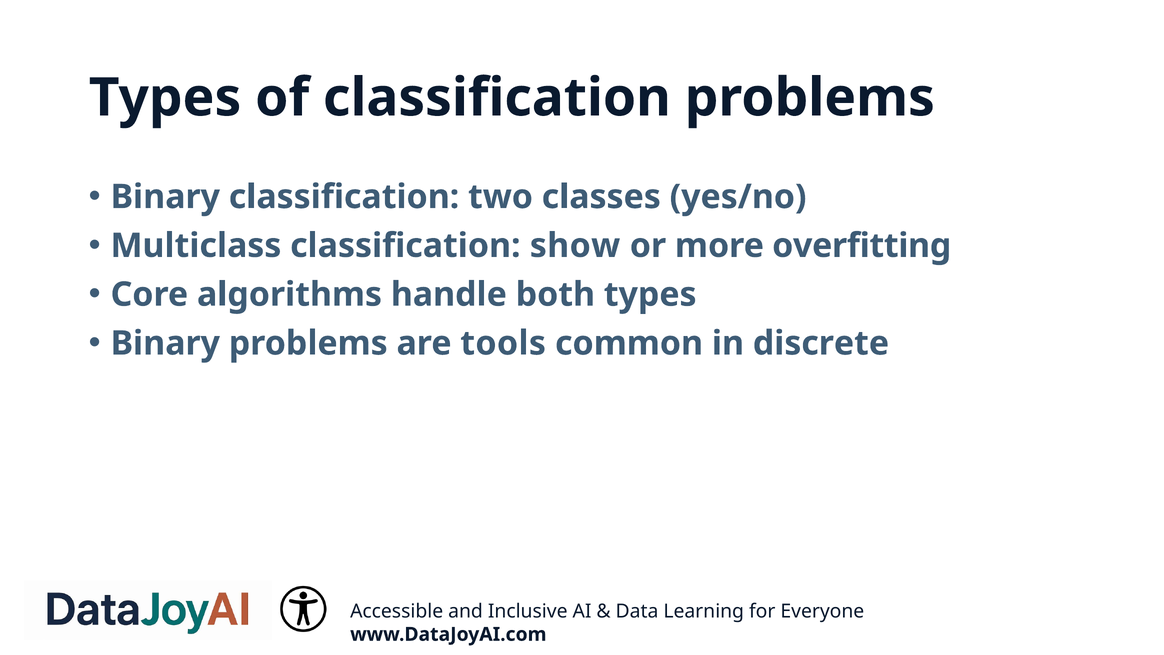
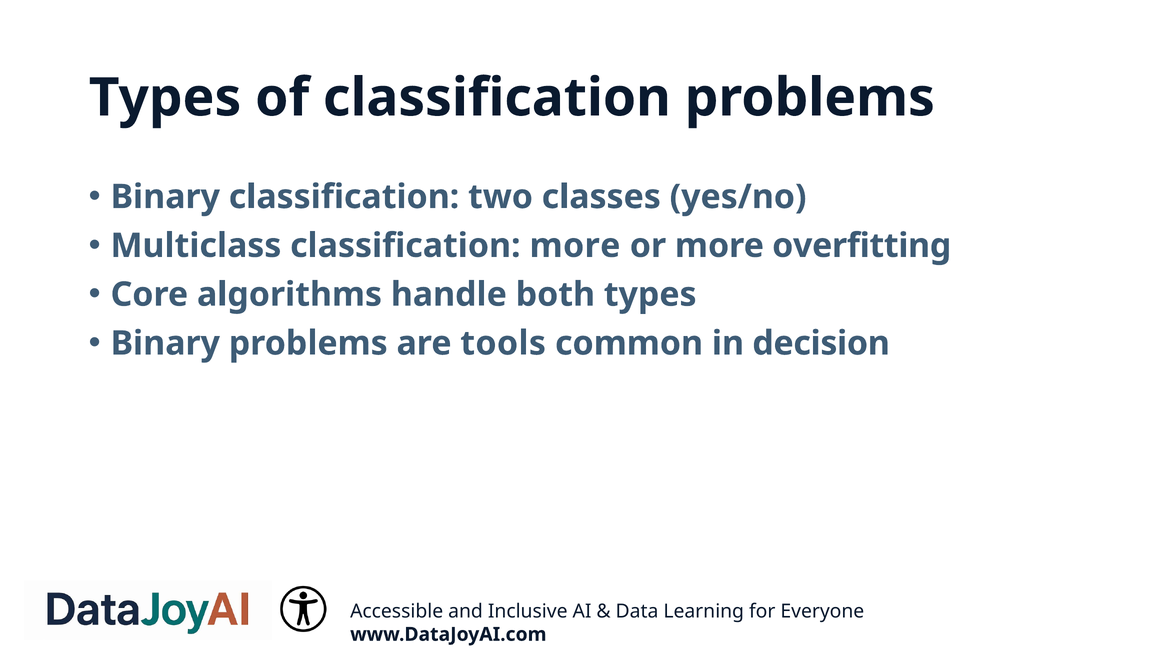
classification show: show -> more
discrete: discrete -> decision
